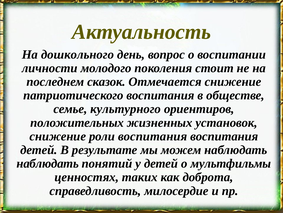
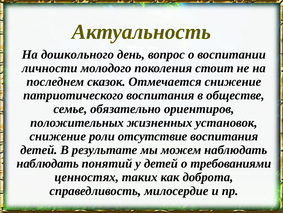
культурного: культурного -> обязательно
роли воспитания: воспитания -> отсутствие
мультфильмы: мультфильмы -> требованиями
